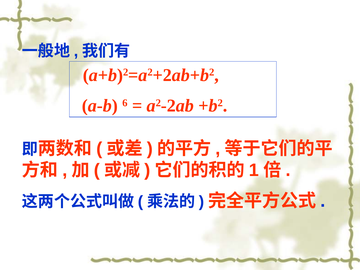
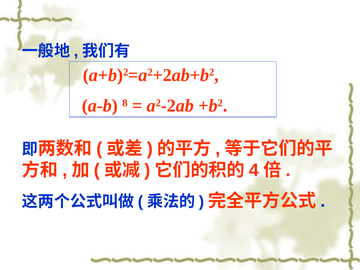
6: 6 -> 8
1: 1 -> 4
